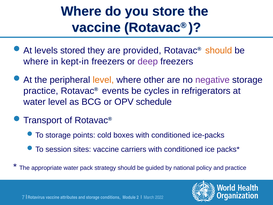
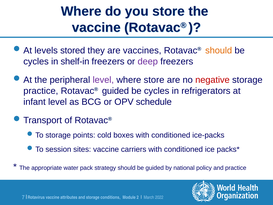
provided: provided -> vaccines
where at (36, 61): where -> cycles
kept-in: kept-in -> shelf-in
level at (103, 80) colour: orange -> purple
where other: other -> store
negative colour: purple -> red
Rotavac® events: events -> guided
water at (35, 102): water -> infant
